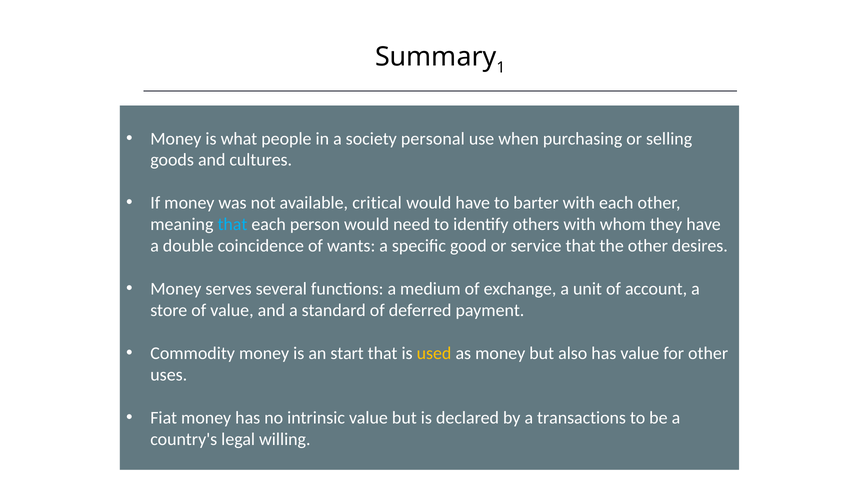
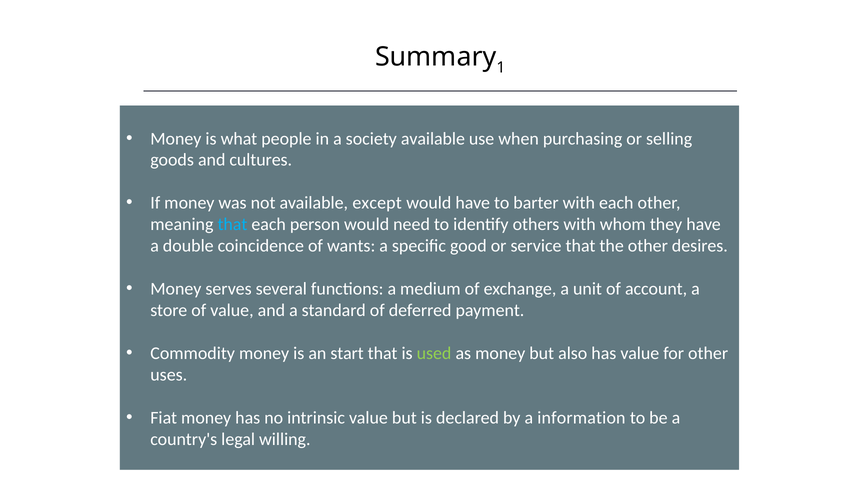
society personal: personal -> available
critical: critical -> except
used colour: yellow -> light green
transactions: transactions -> information
